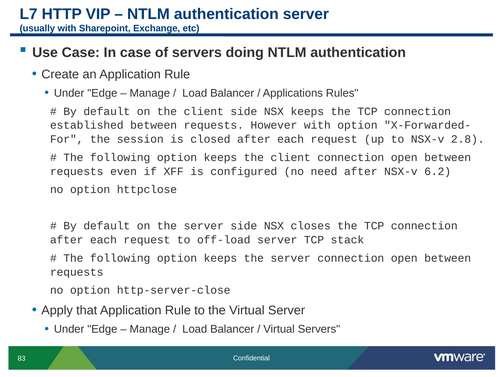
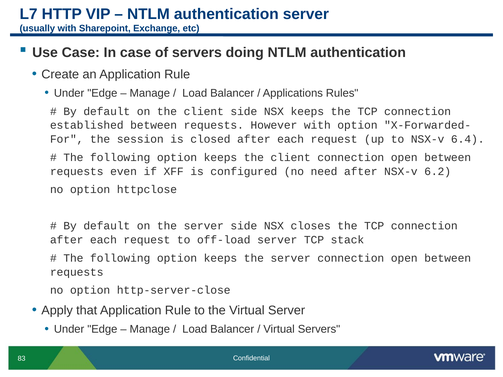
2.8: 2.8 -> 6.4
